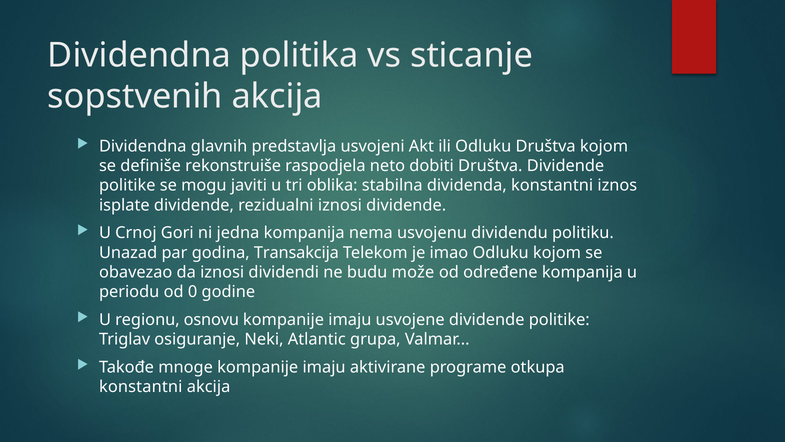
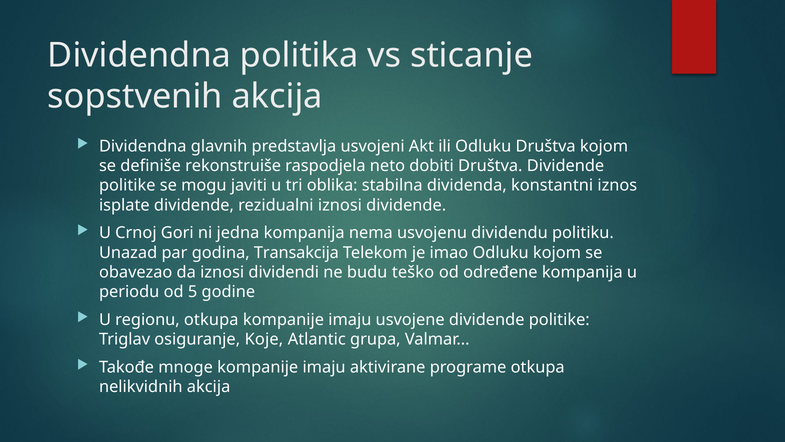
može: može -> teško
0: 0 -> 5
regionu osnovu: osnovu -> otkupa
Neki: Neki -> Koje
konstantni at (141, 387): konstantni -> nelikvidnih
